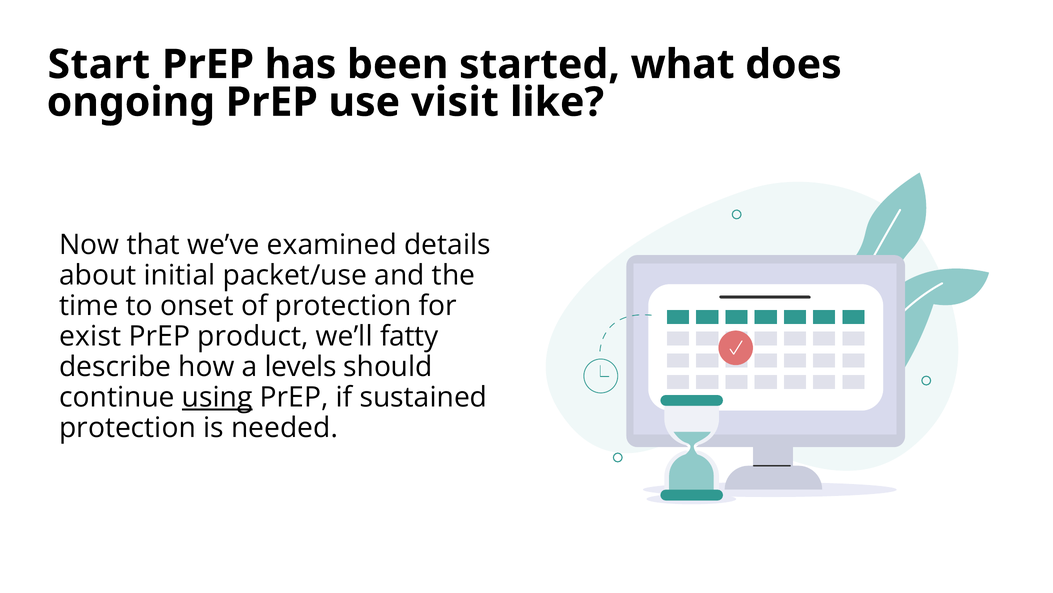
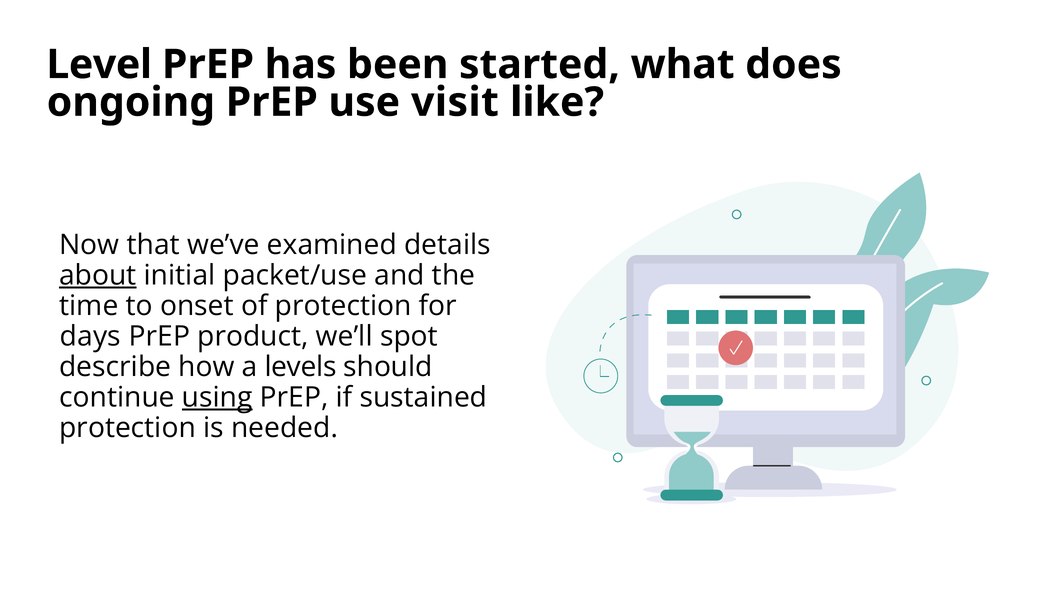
Start: Start -> Level
about underline: none -> present
exist: exist -> days
fatty: fatty -> spot
